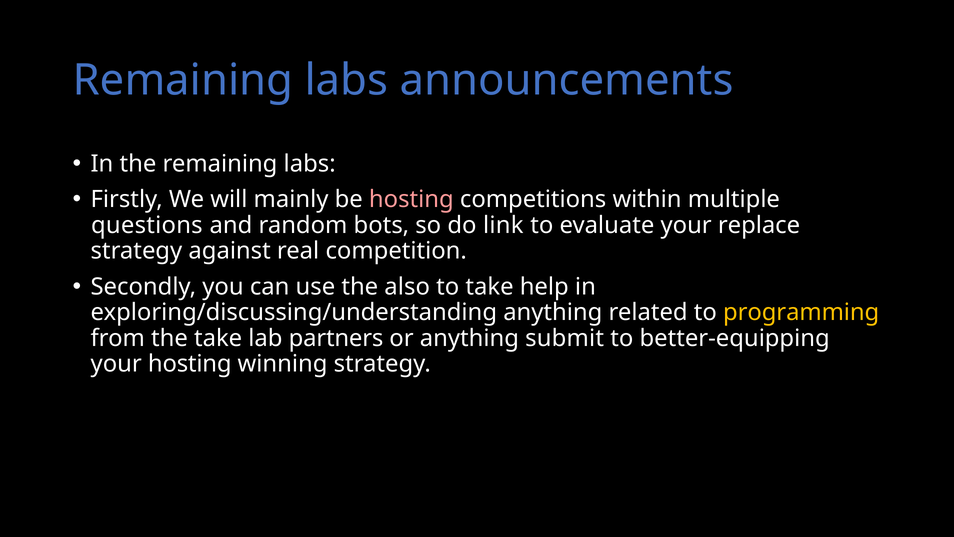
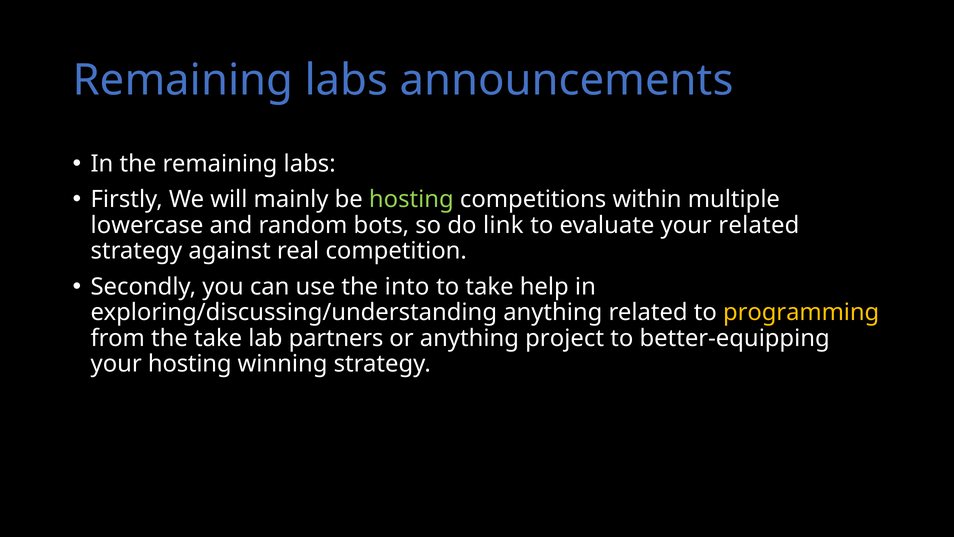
hosting at (411, 199) colour: pink -> light green
questions: questions -> lowercase
your replace: replace -> related
also: also -> into
submit: submit -> project
